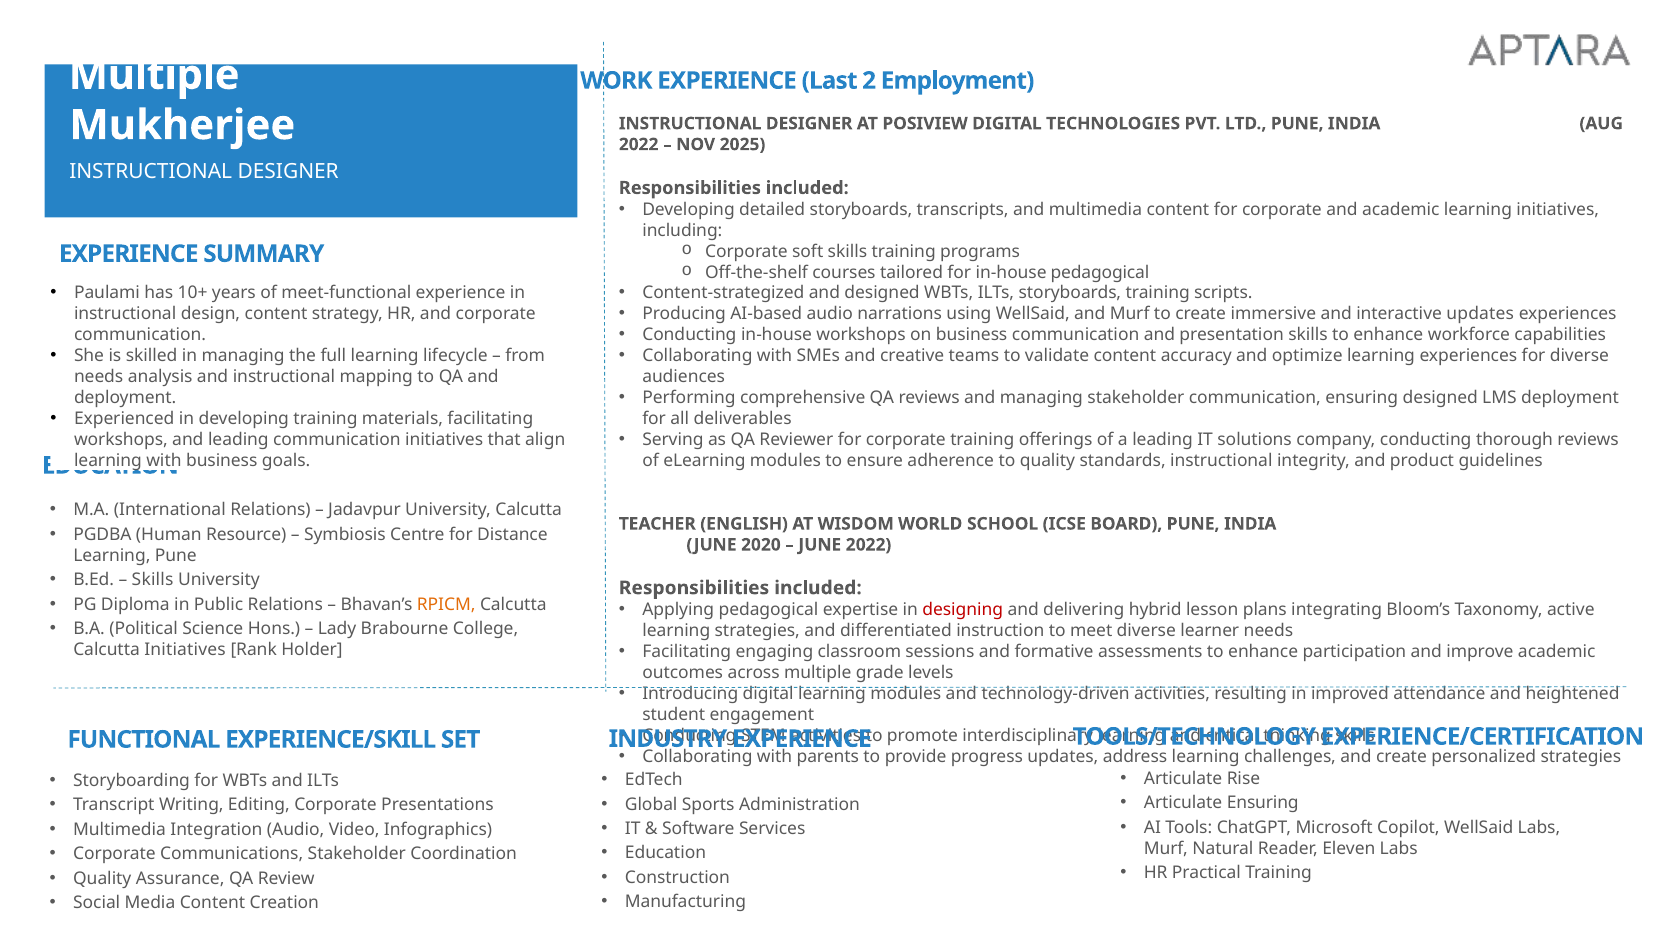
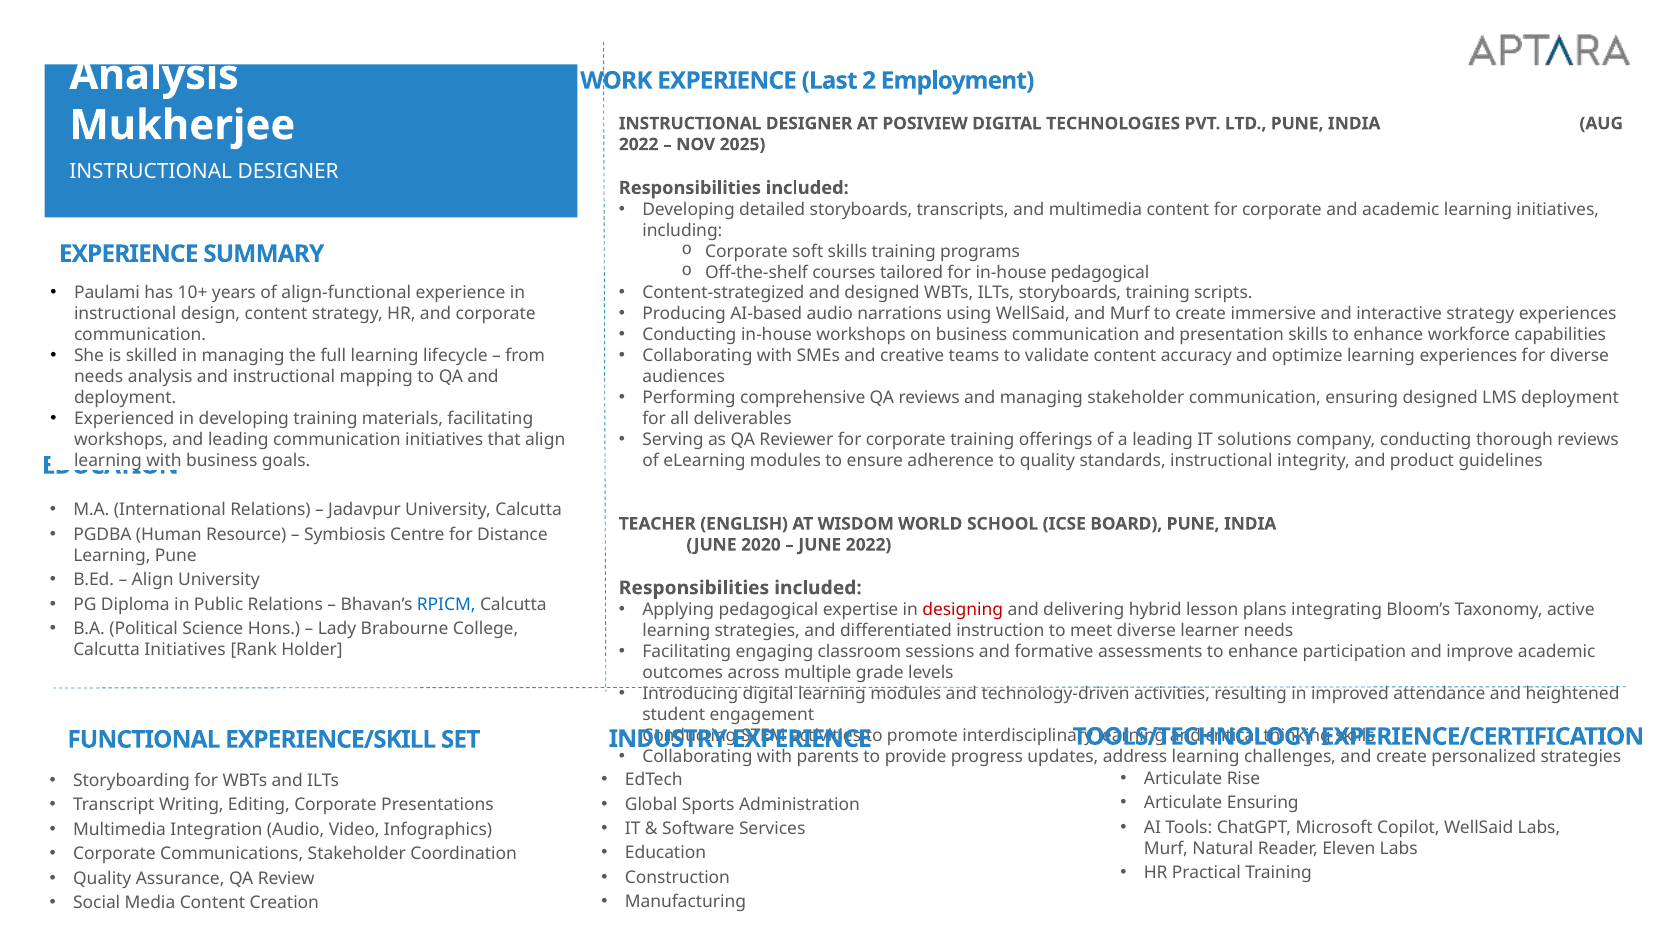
Multiple at (154, 75): Multiple -> Analysis
meet-functional: meet-functional -> align-functional
interactive updates: updates -> strategy
Skills at (153, 580): Skills -> Align
RPICM colour: orange -> blue
